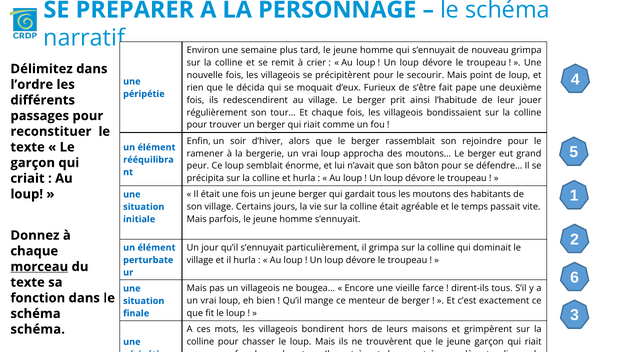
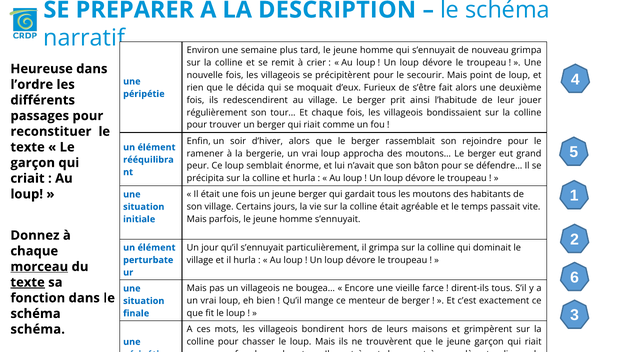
PERSONNAGE: PERSONNAGE -> DESCRIPTION
Délimitez: Délimitez -> Heureuse
fait pape: pape -> alors
texte at (28, 282) underline: none -> present
